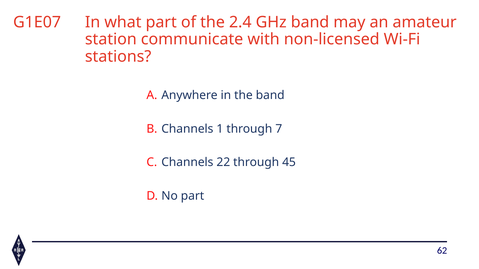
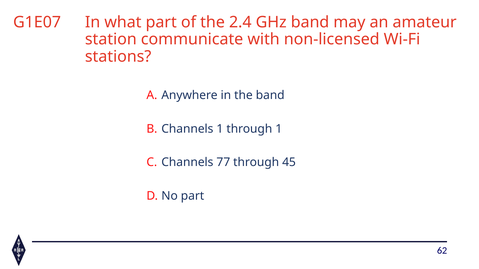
through 7: 7 -> 1
22: 22 -> 77
